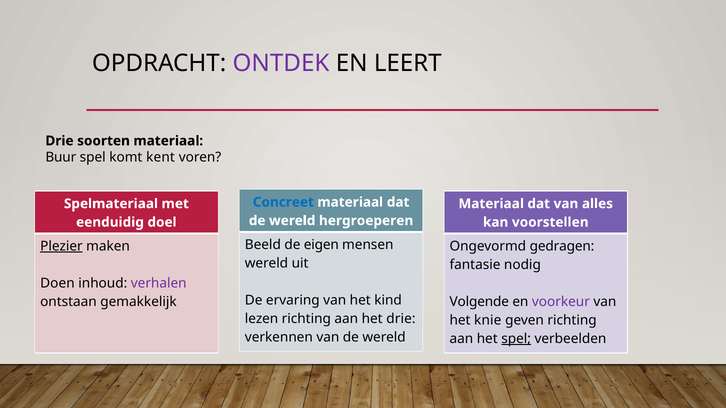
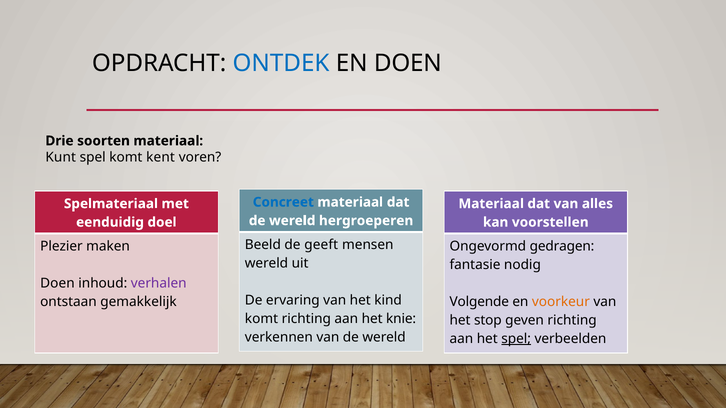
ONTDEK colour: purple -> blue
EN LEERT: LEERT -> DOEN
Buur: Buur -> Kunt
eigen: eigen -> geeft
Plezier underline: present -> none
voorkeur colour: purple -> orange
lezen at (262, 319): lezen -> komt
het drie: drie -> knie
knie: knie -> stop
